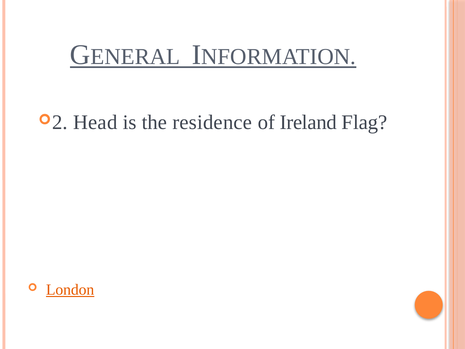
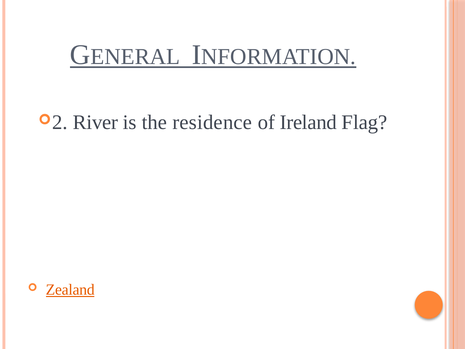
Head: Head -> River
London: London -> Zealand
